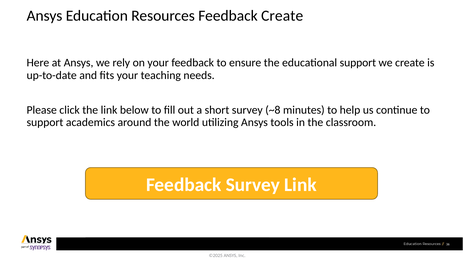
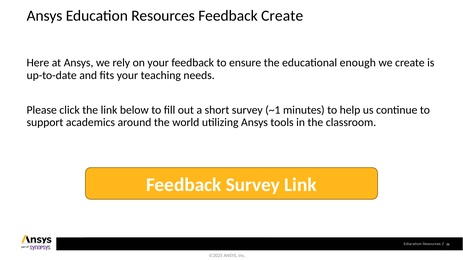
educational support: support -> enough
~8: ~8 -> ~1
